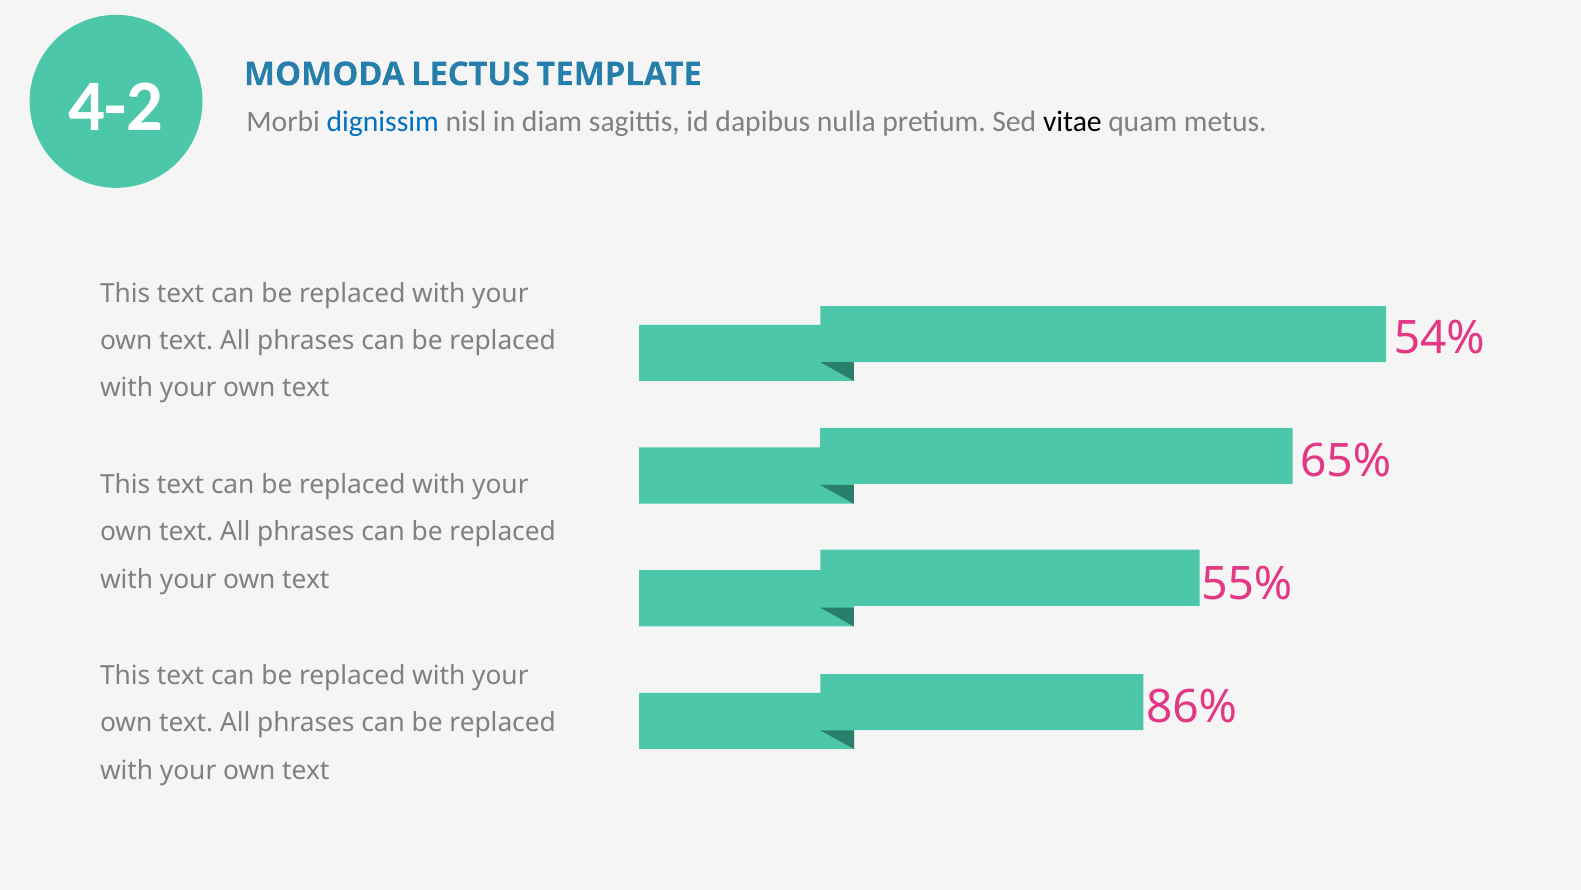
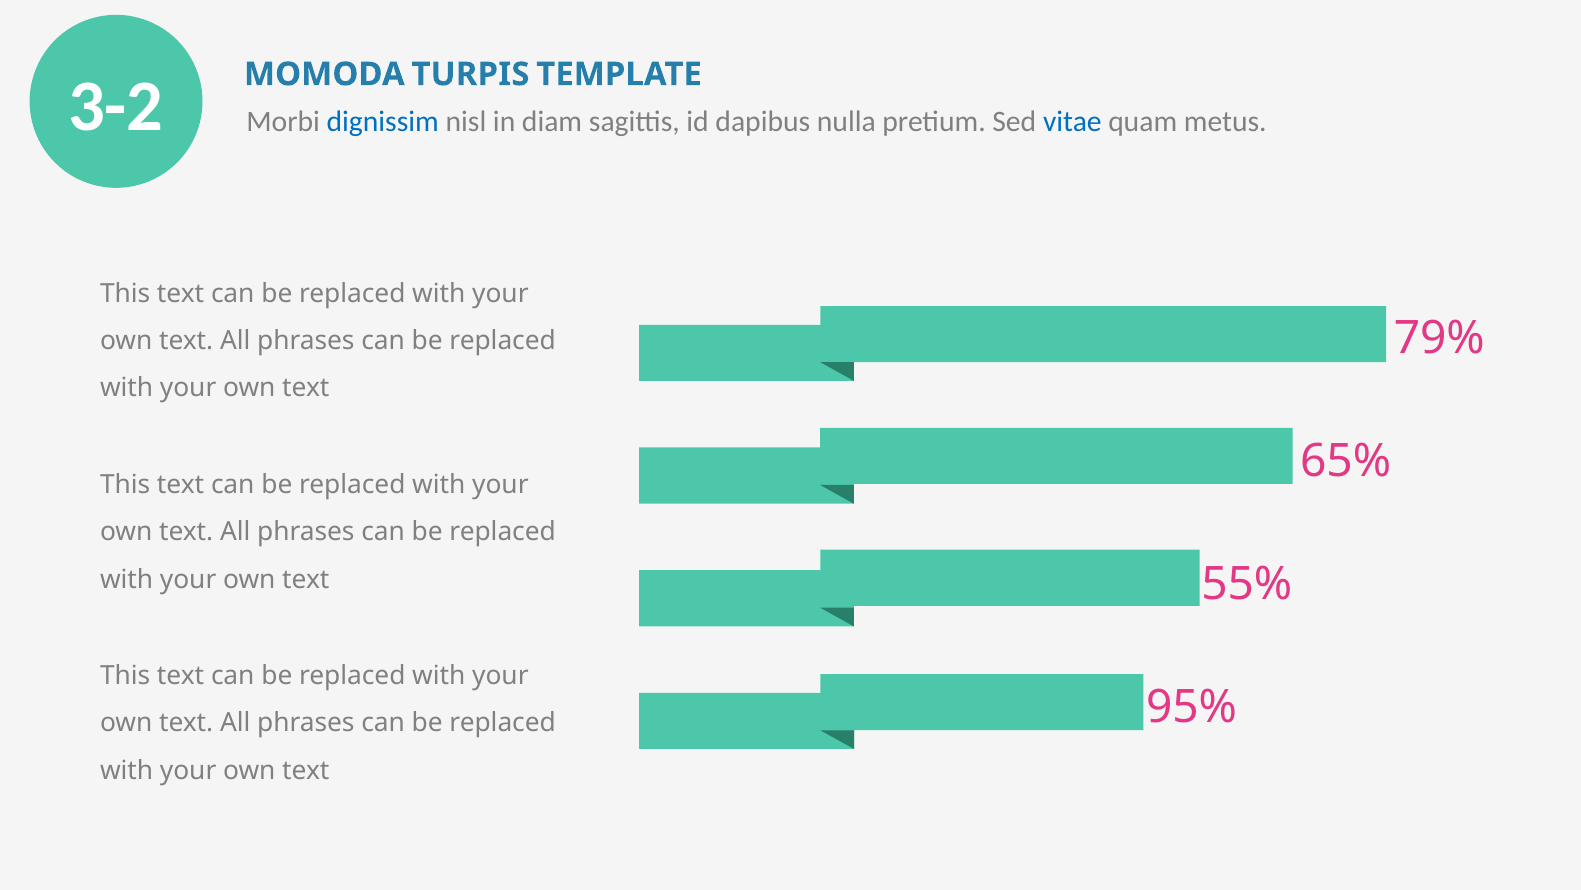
4-2: 4-2 -> 3-2
LECTUS: LECTUS -> TURPIS
vitae colour: black -> blue
54%: 54% -> 79%
86%: 86% -> 95%
